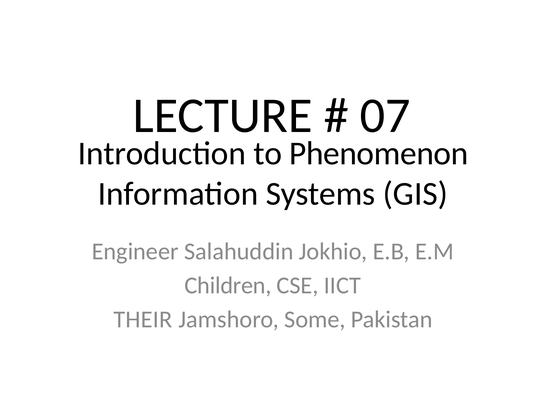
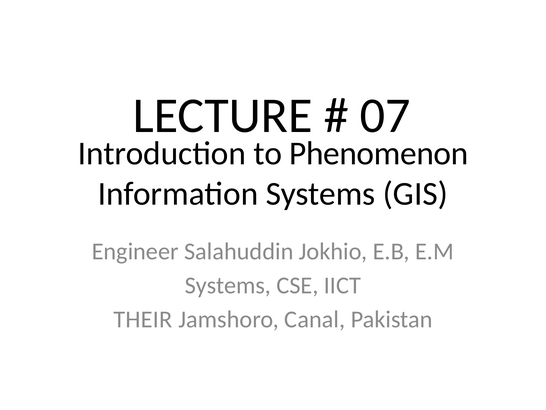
Children at (228, 285): Children -> Systems
Some: Some -> Canal
